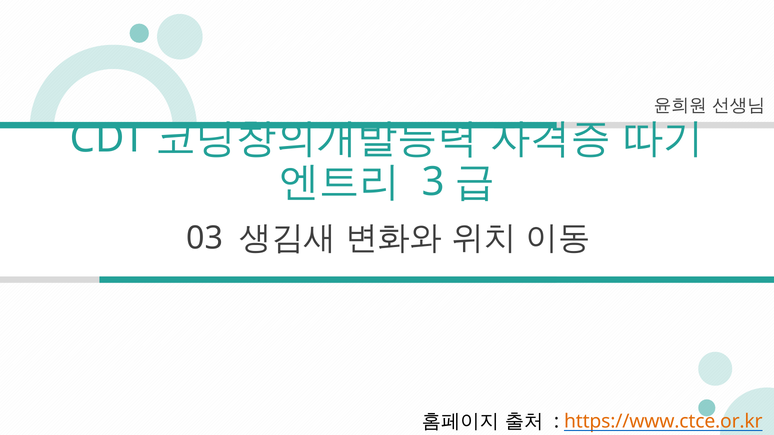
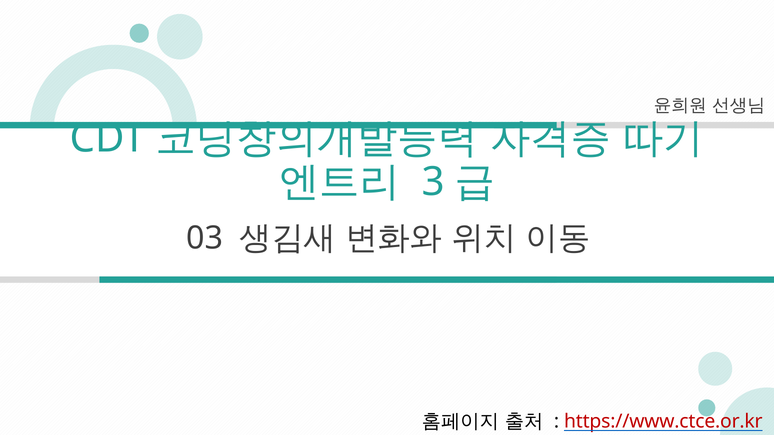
https://www.ctce.or.kr colour: orange -> red
